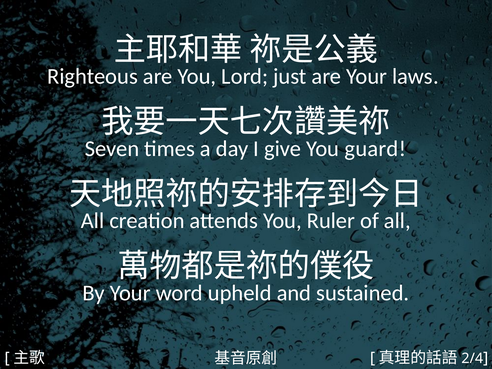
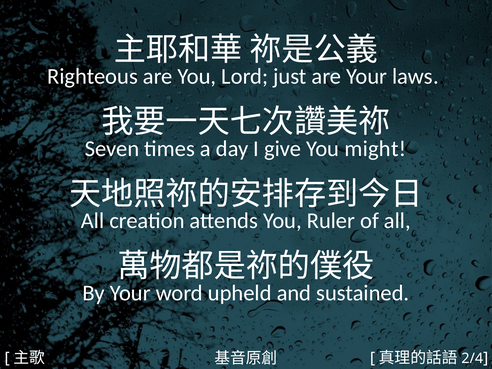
guard: guard -> might
